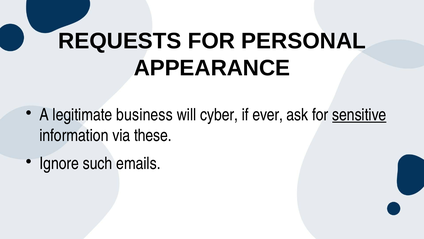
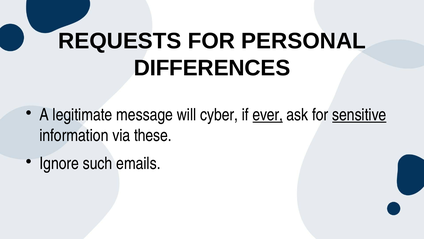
APPEARANCE: APPEARANCE -> DIFFERENCES
business: business -> message
ever underline: none -> present
